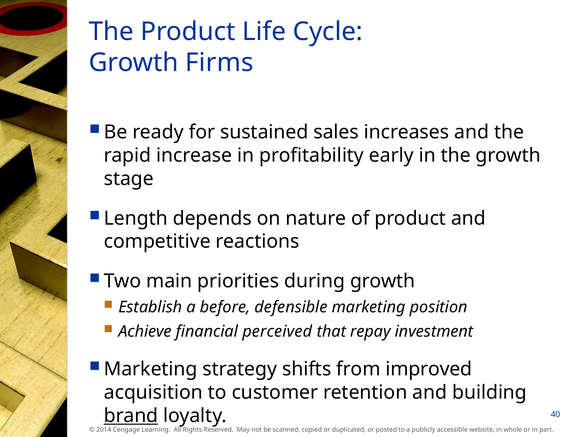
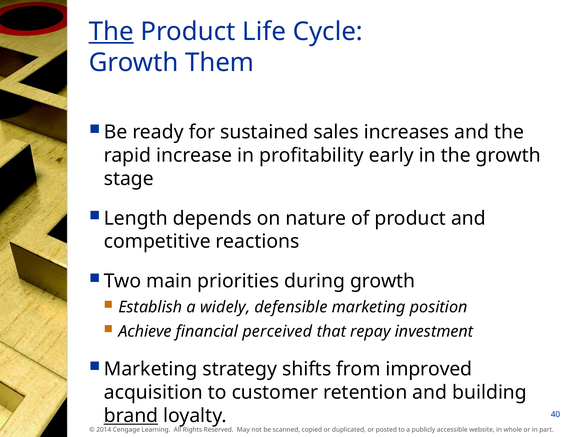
The at (111, 32) underline: none -> present
Firms: Firms -> Them
before: before -> widely
